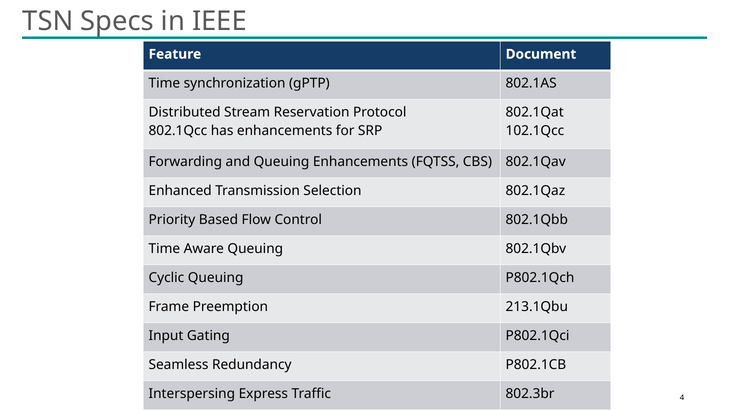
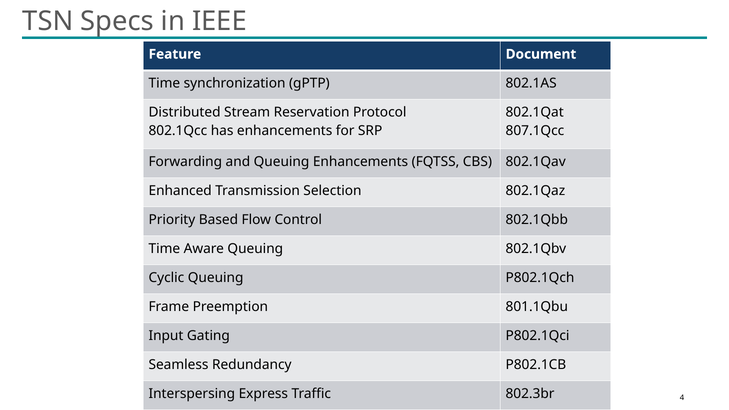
102.1Qcc: 102.1Qcc -> 807.1Qcc
213.1Qbu: 213.1Qbu -> 801.1Qbu
